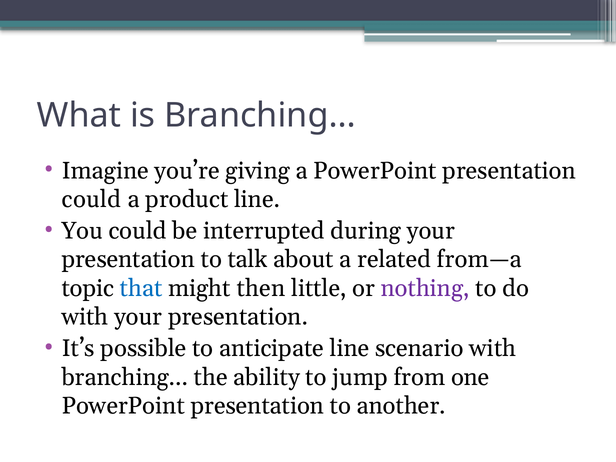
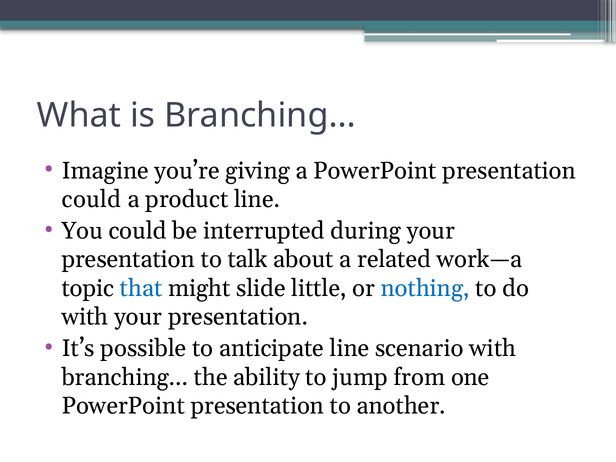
from—a: from—a -> work—a
then: then -> slide
nothing colour: purple -> blue
